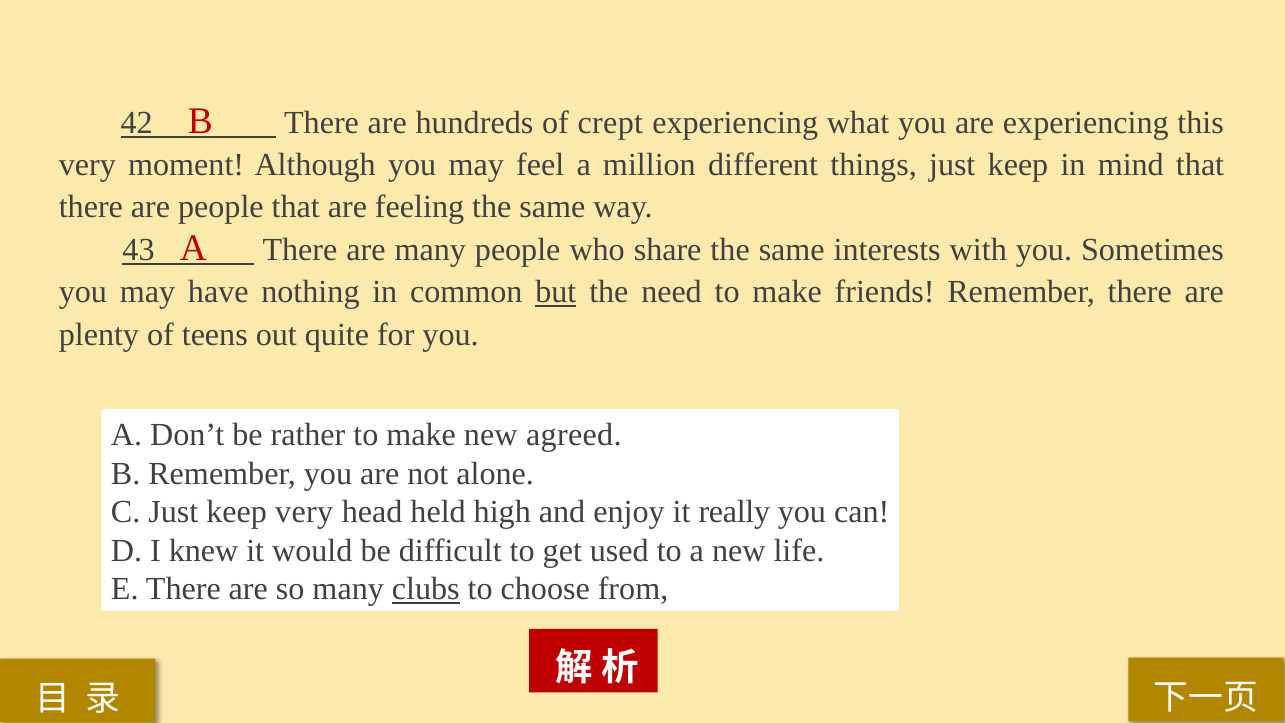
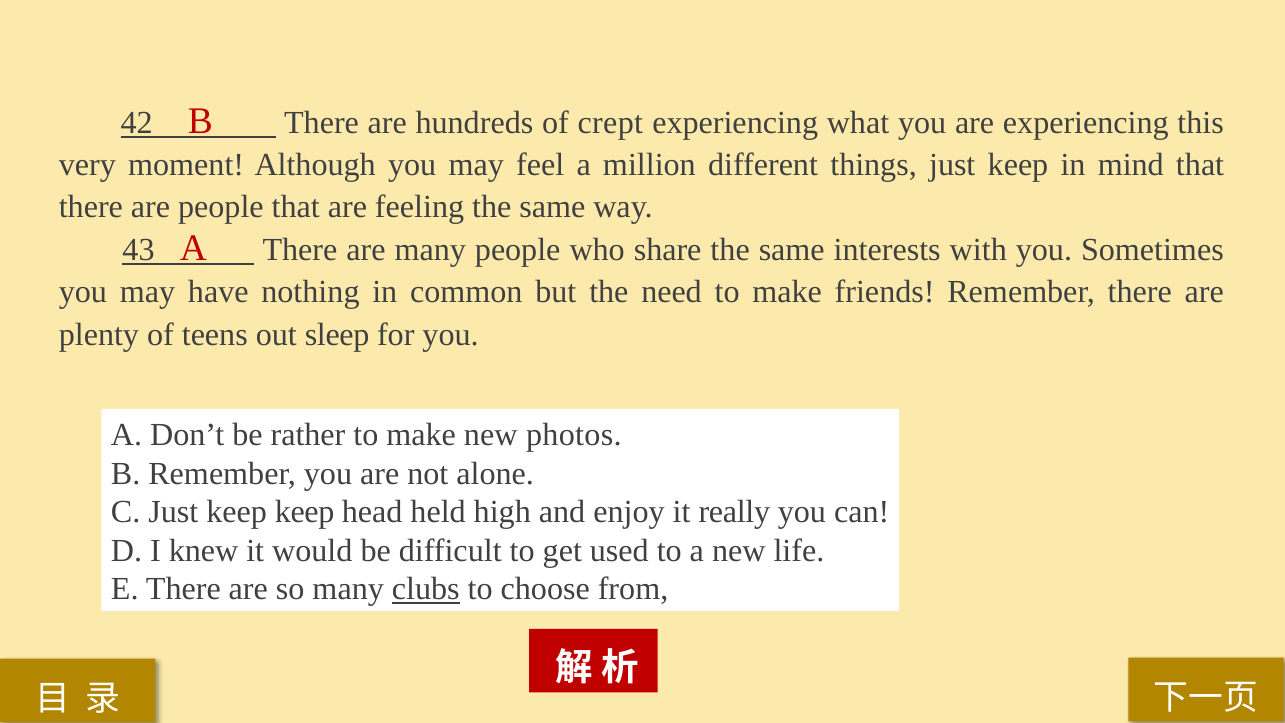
but underline: present -> none
quite: quite -> sleep
agreed: agreed -> photos
keep very: very -> keep
